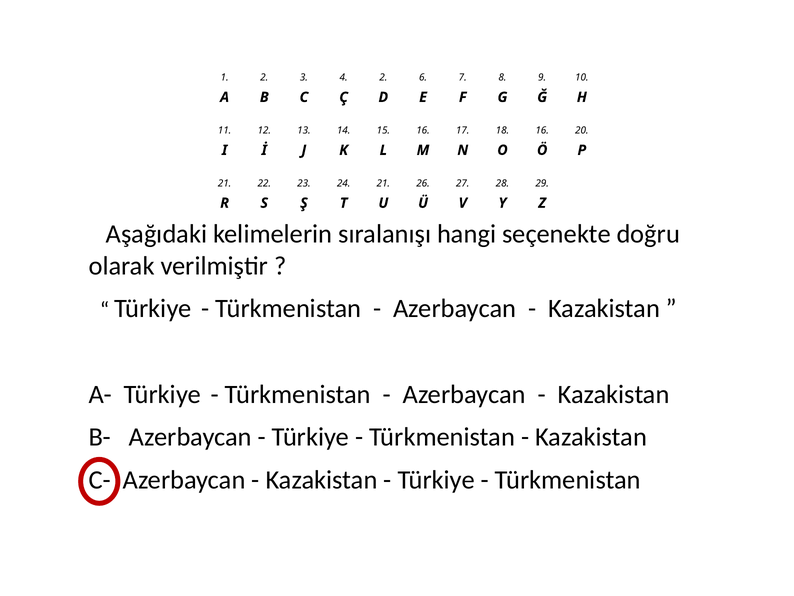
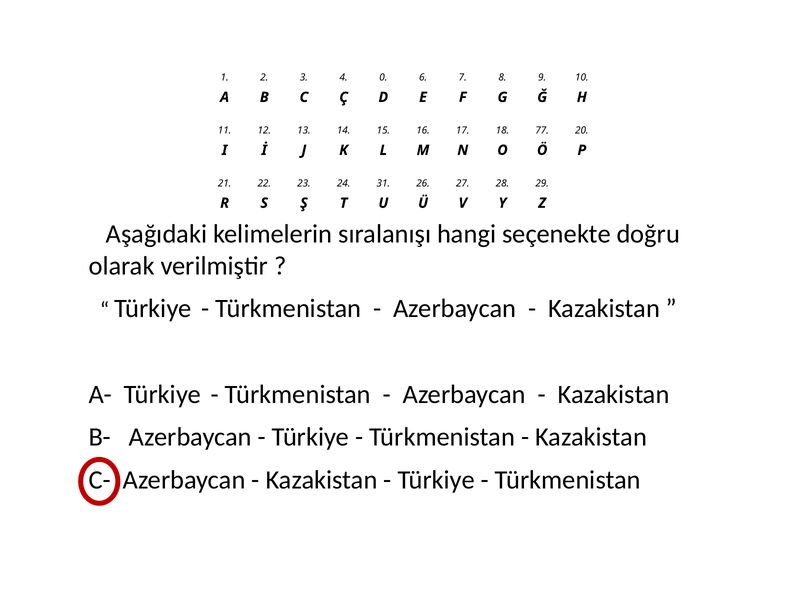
4 2: 2 -> 0
18 16: 16 -> 77
24 21: 21 -> 31
